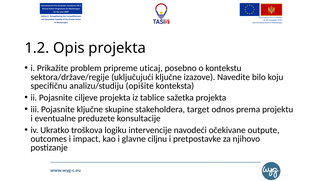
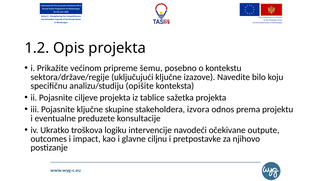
problem: problem -> većinom
uticaj: uticaj -> šemu
target: target -> izvora
